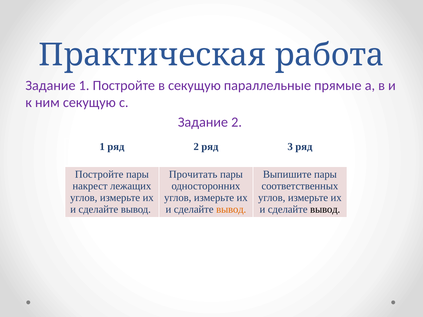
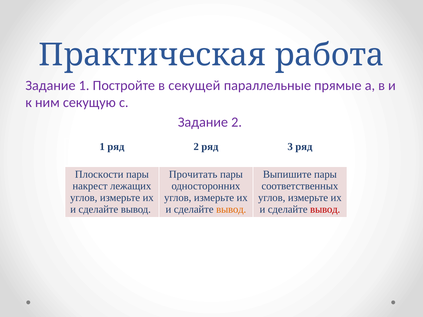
в секущую: секущую -> секущей
Постройте at (99, 174): Постройте -> Плоскости
вывод at (325, 209) colour: black -> red
